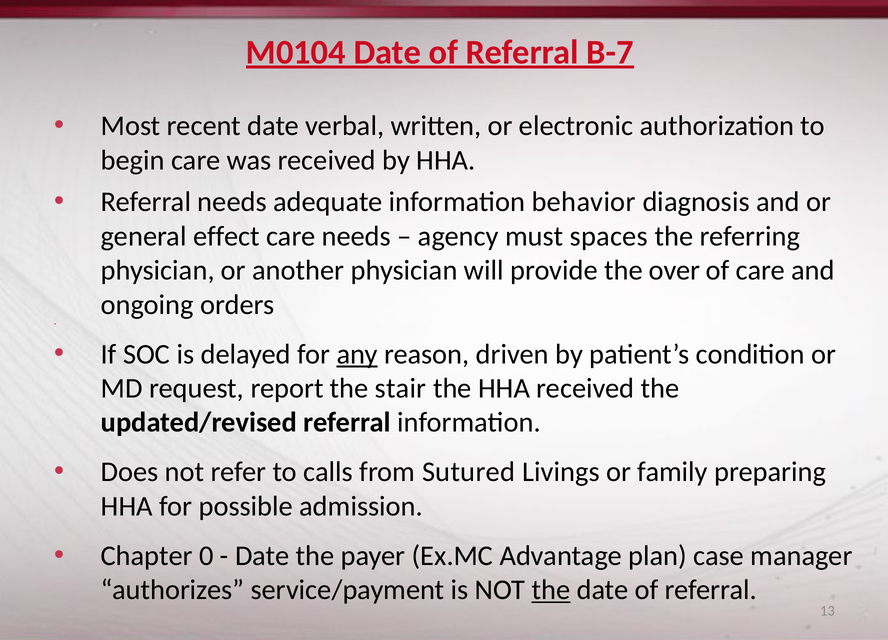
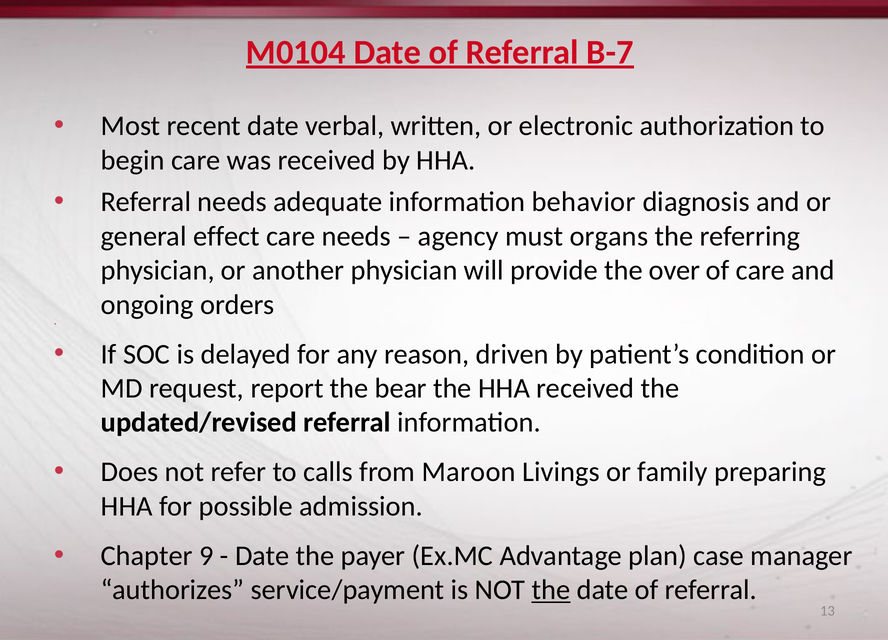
spaces: spaces -> organs
any underline: present -> none
stair: stair -> bear
Sutured: Sutured -> Maroon
0: 0 -> 9
